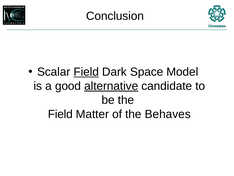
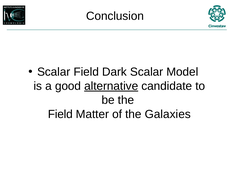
Field at (86, 72) underline: present -> none
Dark Space: Space -> Scalar
Behaves: Behaves -> Galaxies
